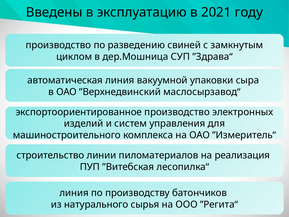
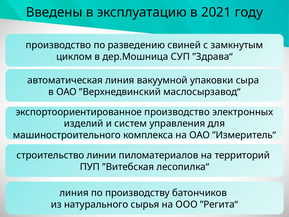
реализация: реализация -> территорий
